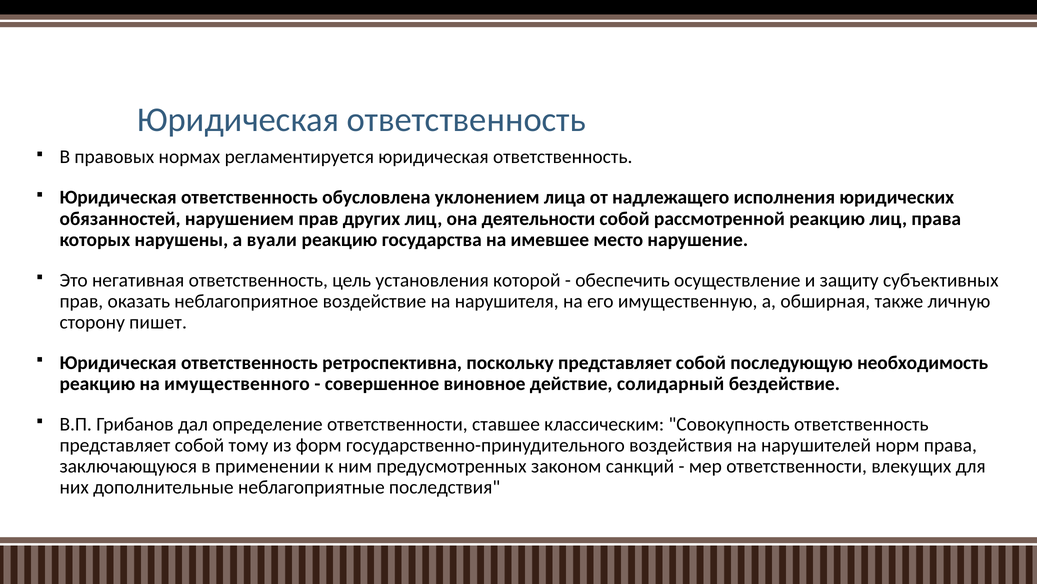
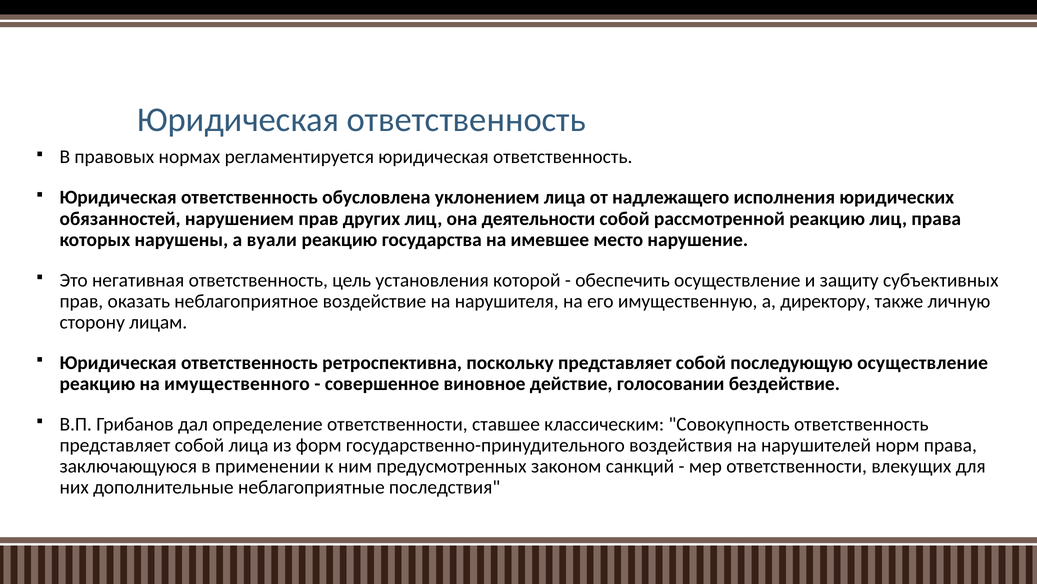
обширная: обширная -> директору
пишет: пишет -> лицам
последующую необходимость: необходимость -> осуществление
солидарный: солидарный -> голосовании
собой тому: тому -> лица
